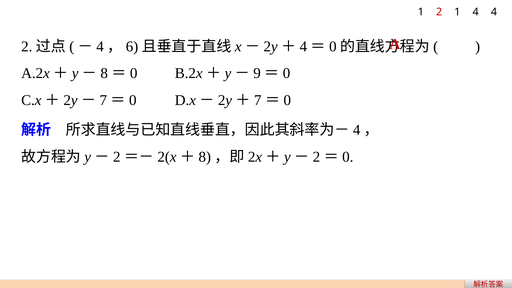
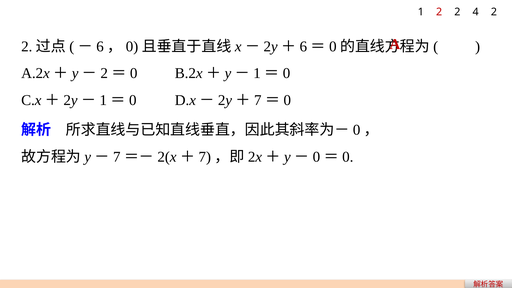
2 1: 1 -> 2
4 4: 4 -> 2
4 at (100, 47): 4 -> 6
6 at (132, 47): 6 -> 0
4 at (303, 47): 4 -> 6
8 at (104, 73): 8 -> 2
9 at (257, 73): 9 -> 1
7 at (103, 100): 7 -> 1
4 at (357, 130): 4 -> 0
2 at (117, 157): 2 -> 7
8 at (205, 157): 8 -> 7
2 at (316, 157): 2 -> 0
